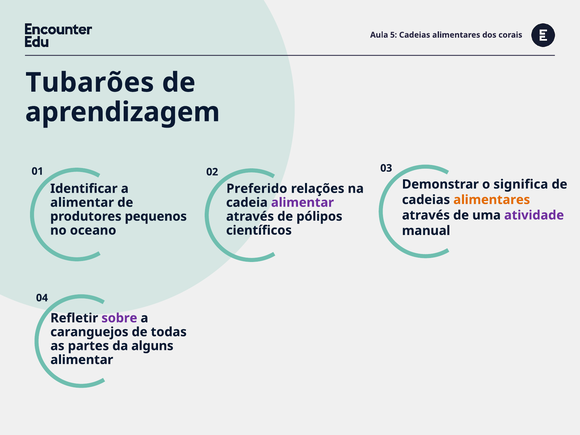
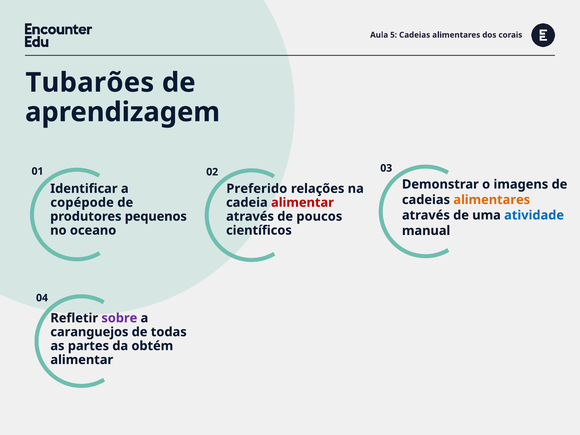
significa: significa -> imagens
alimentar at (82, 203): alimentar -> copépode
alimentar at (302, 203) colour: purple -> red
atividade colour: purple -> blue
pólipos: pólipos -> poucos
alguns: alguns -> obtém
